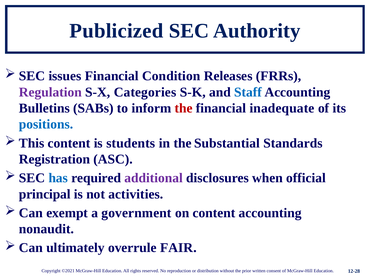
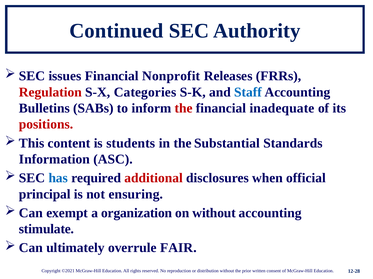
Publicized: Publicized -> Continued
Condition: Condition -> Nonprofit
Regulation colour: purple -> red
positions colour: blue -> red
Registration: Registration -> Information
additional colour: purple -> red
activities: activities -> ensuring
government: government -> organization
on content: content -> without
nonaudit: nonaudit -> stimulate
